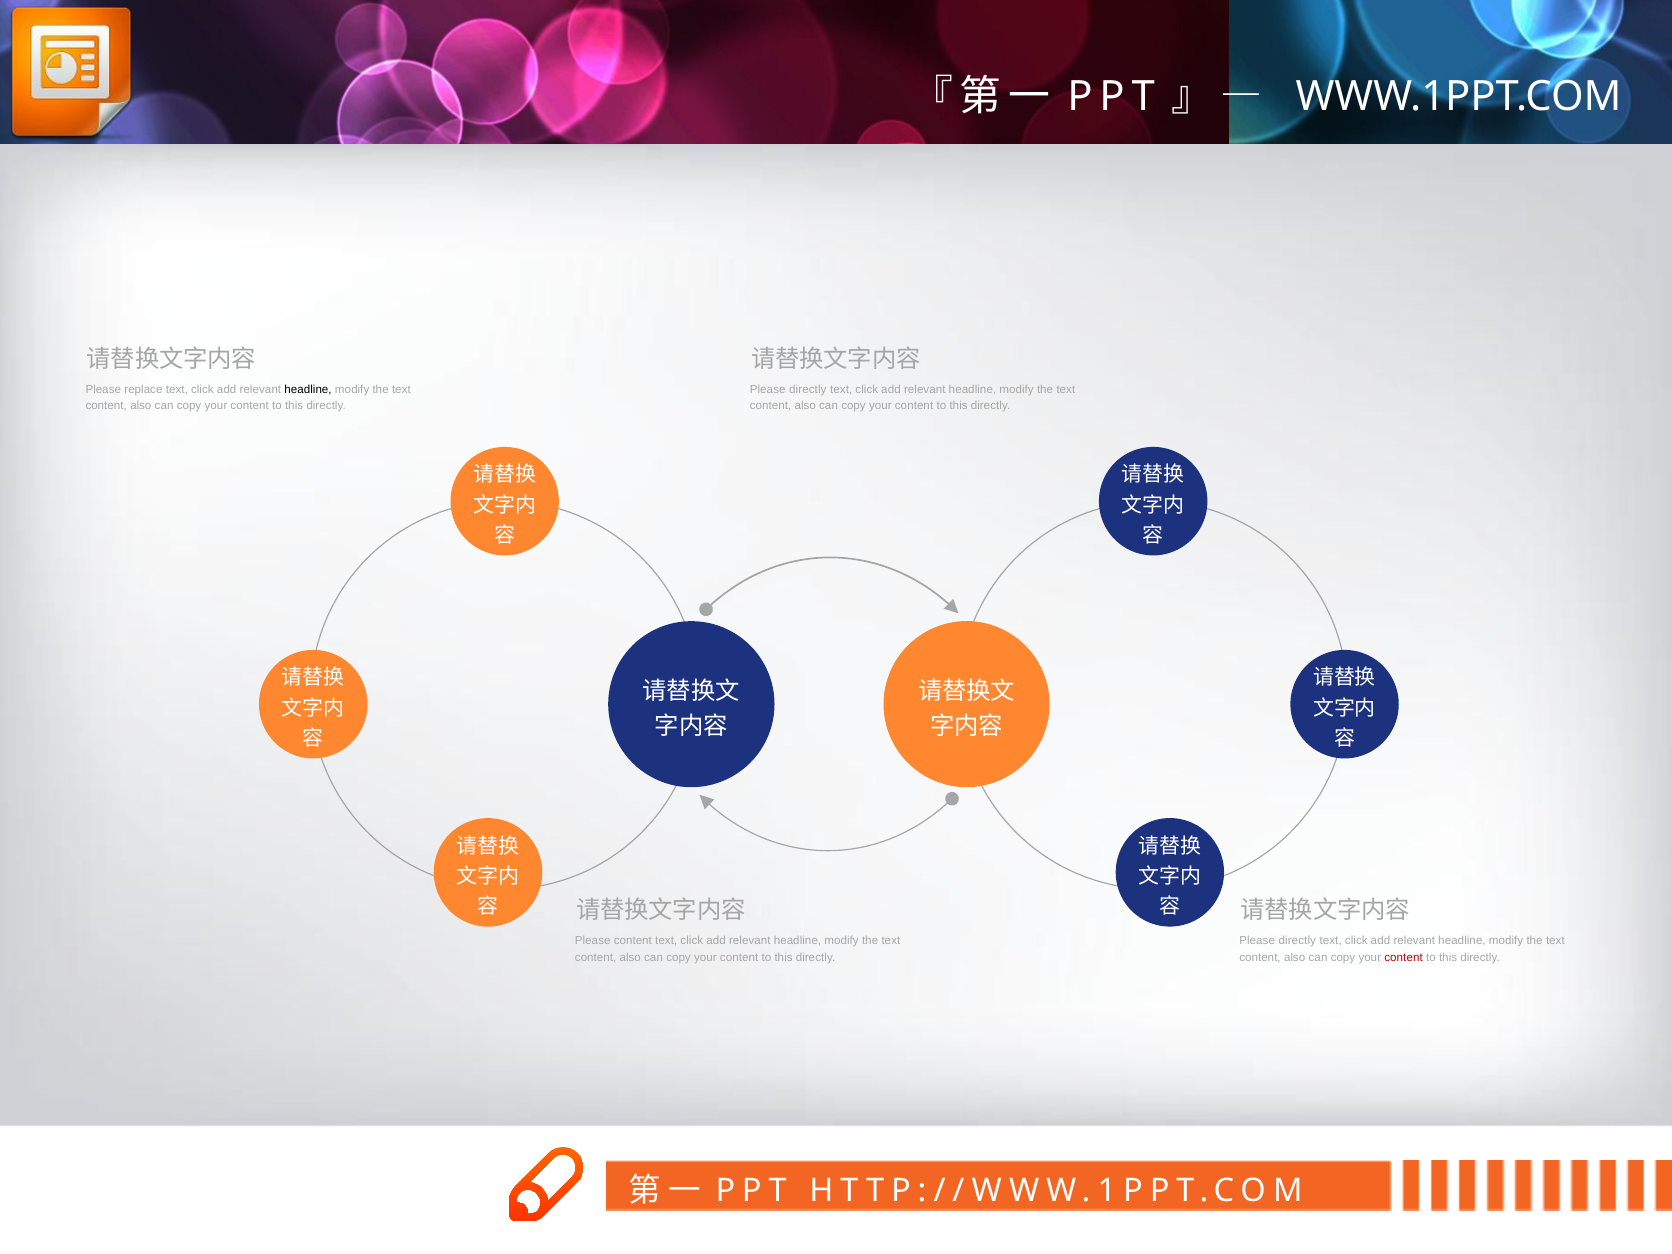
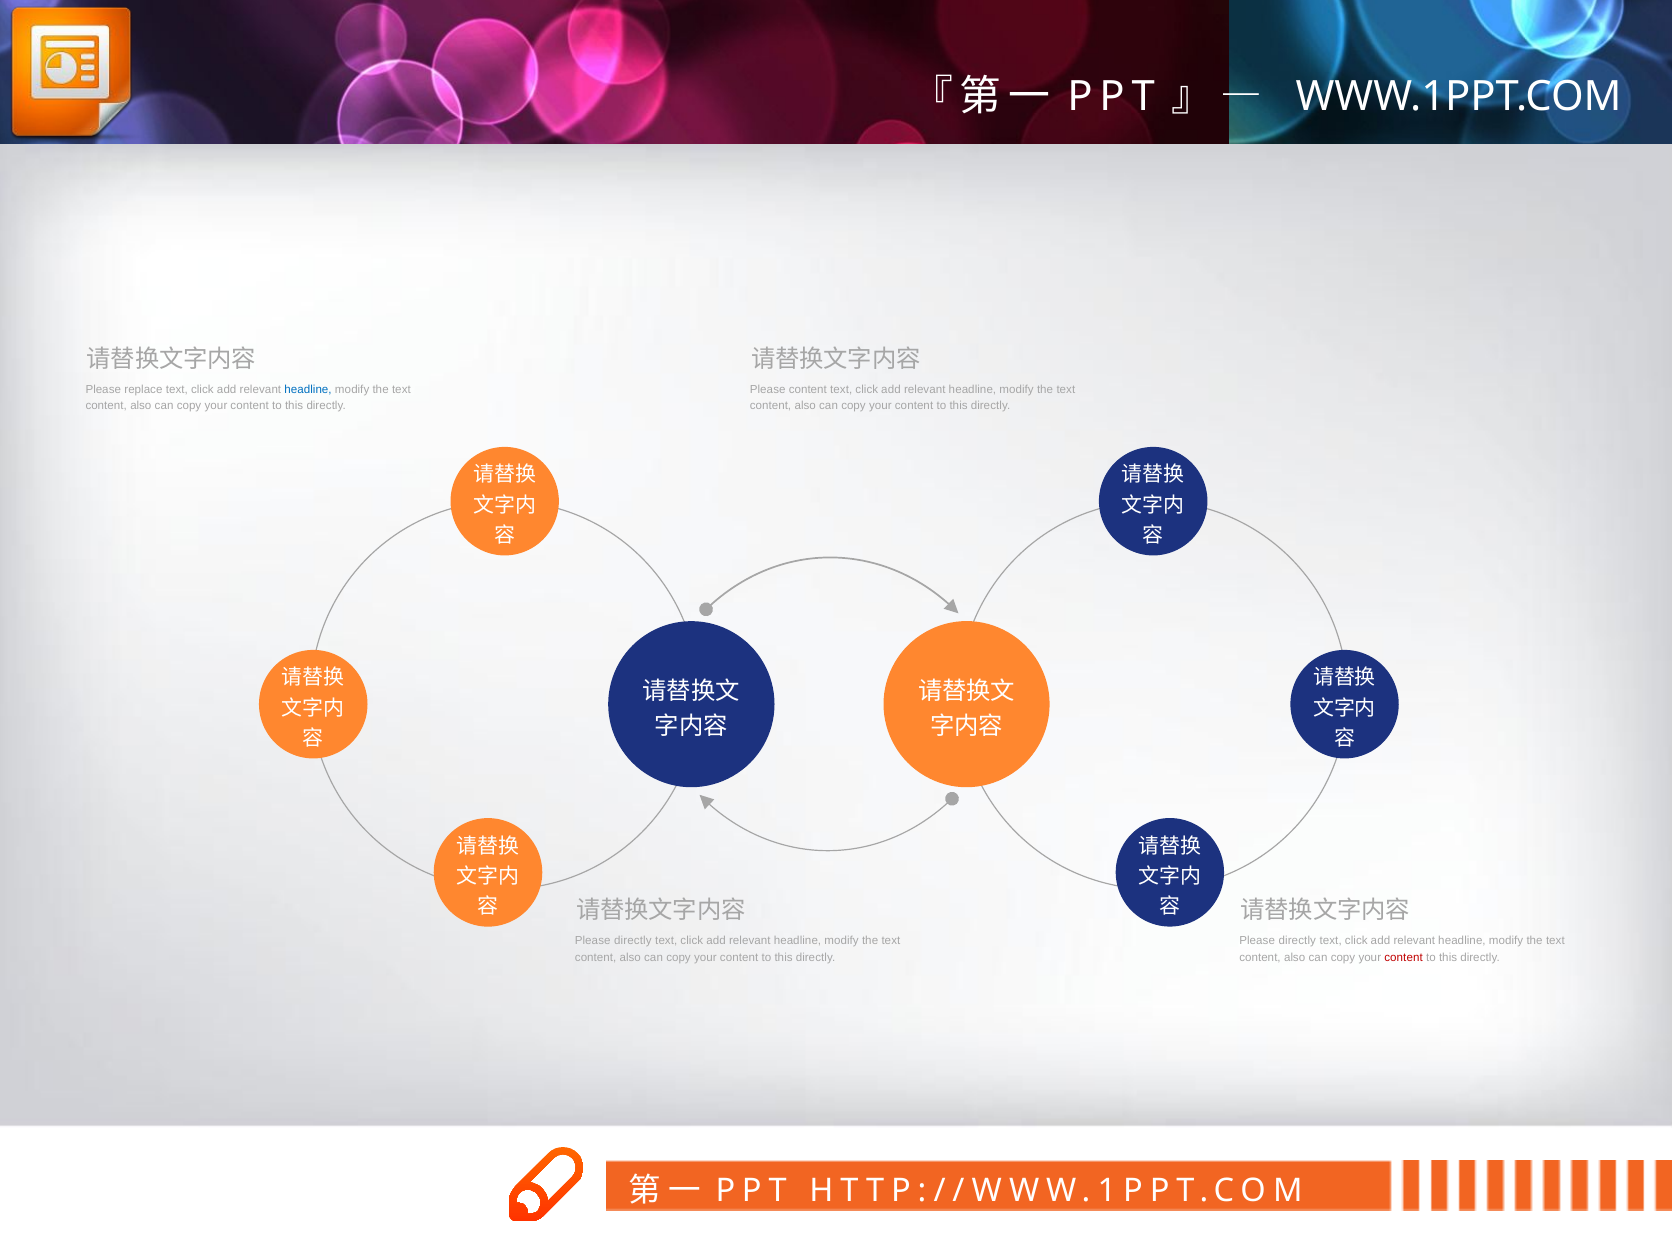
headline at (308, 389) colour: black -> blue
directly at (808, 389): directly -> content
content at (633, 941): content -> directly
